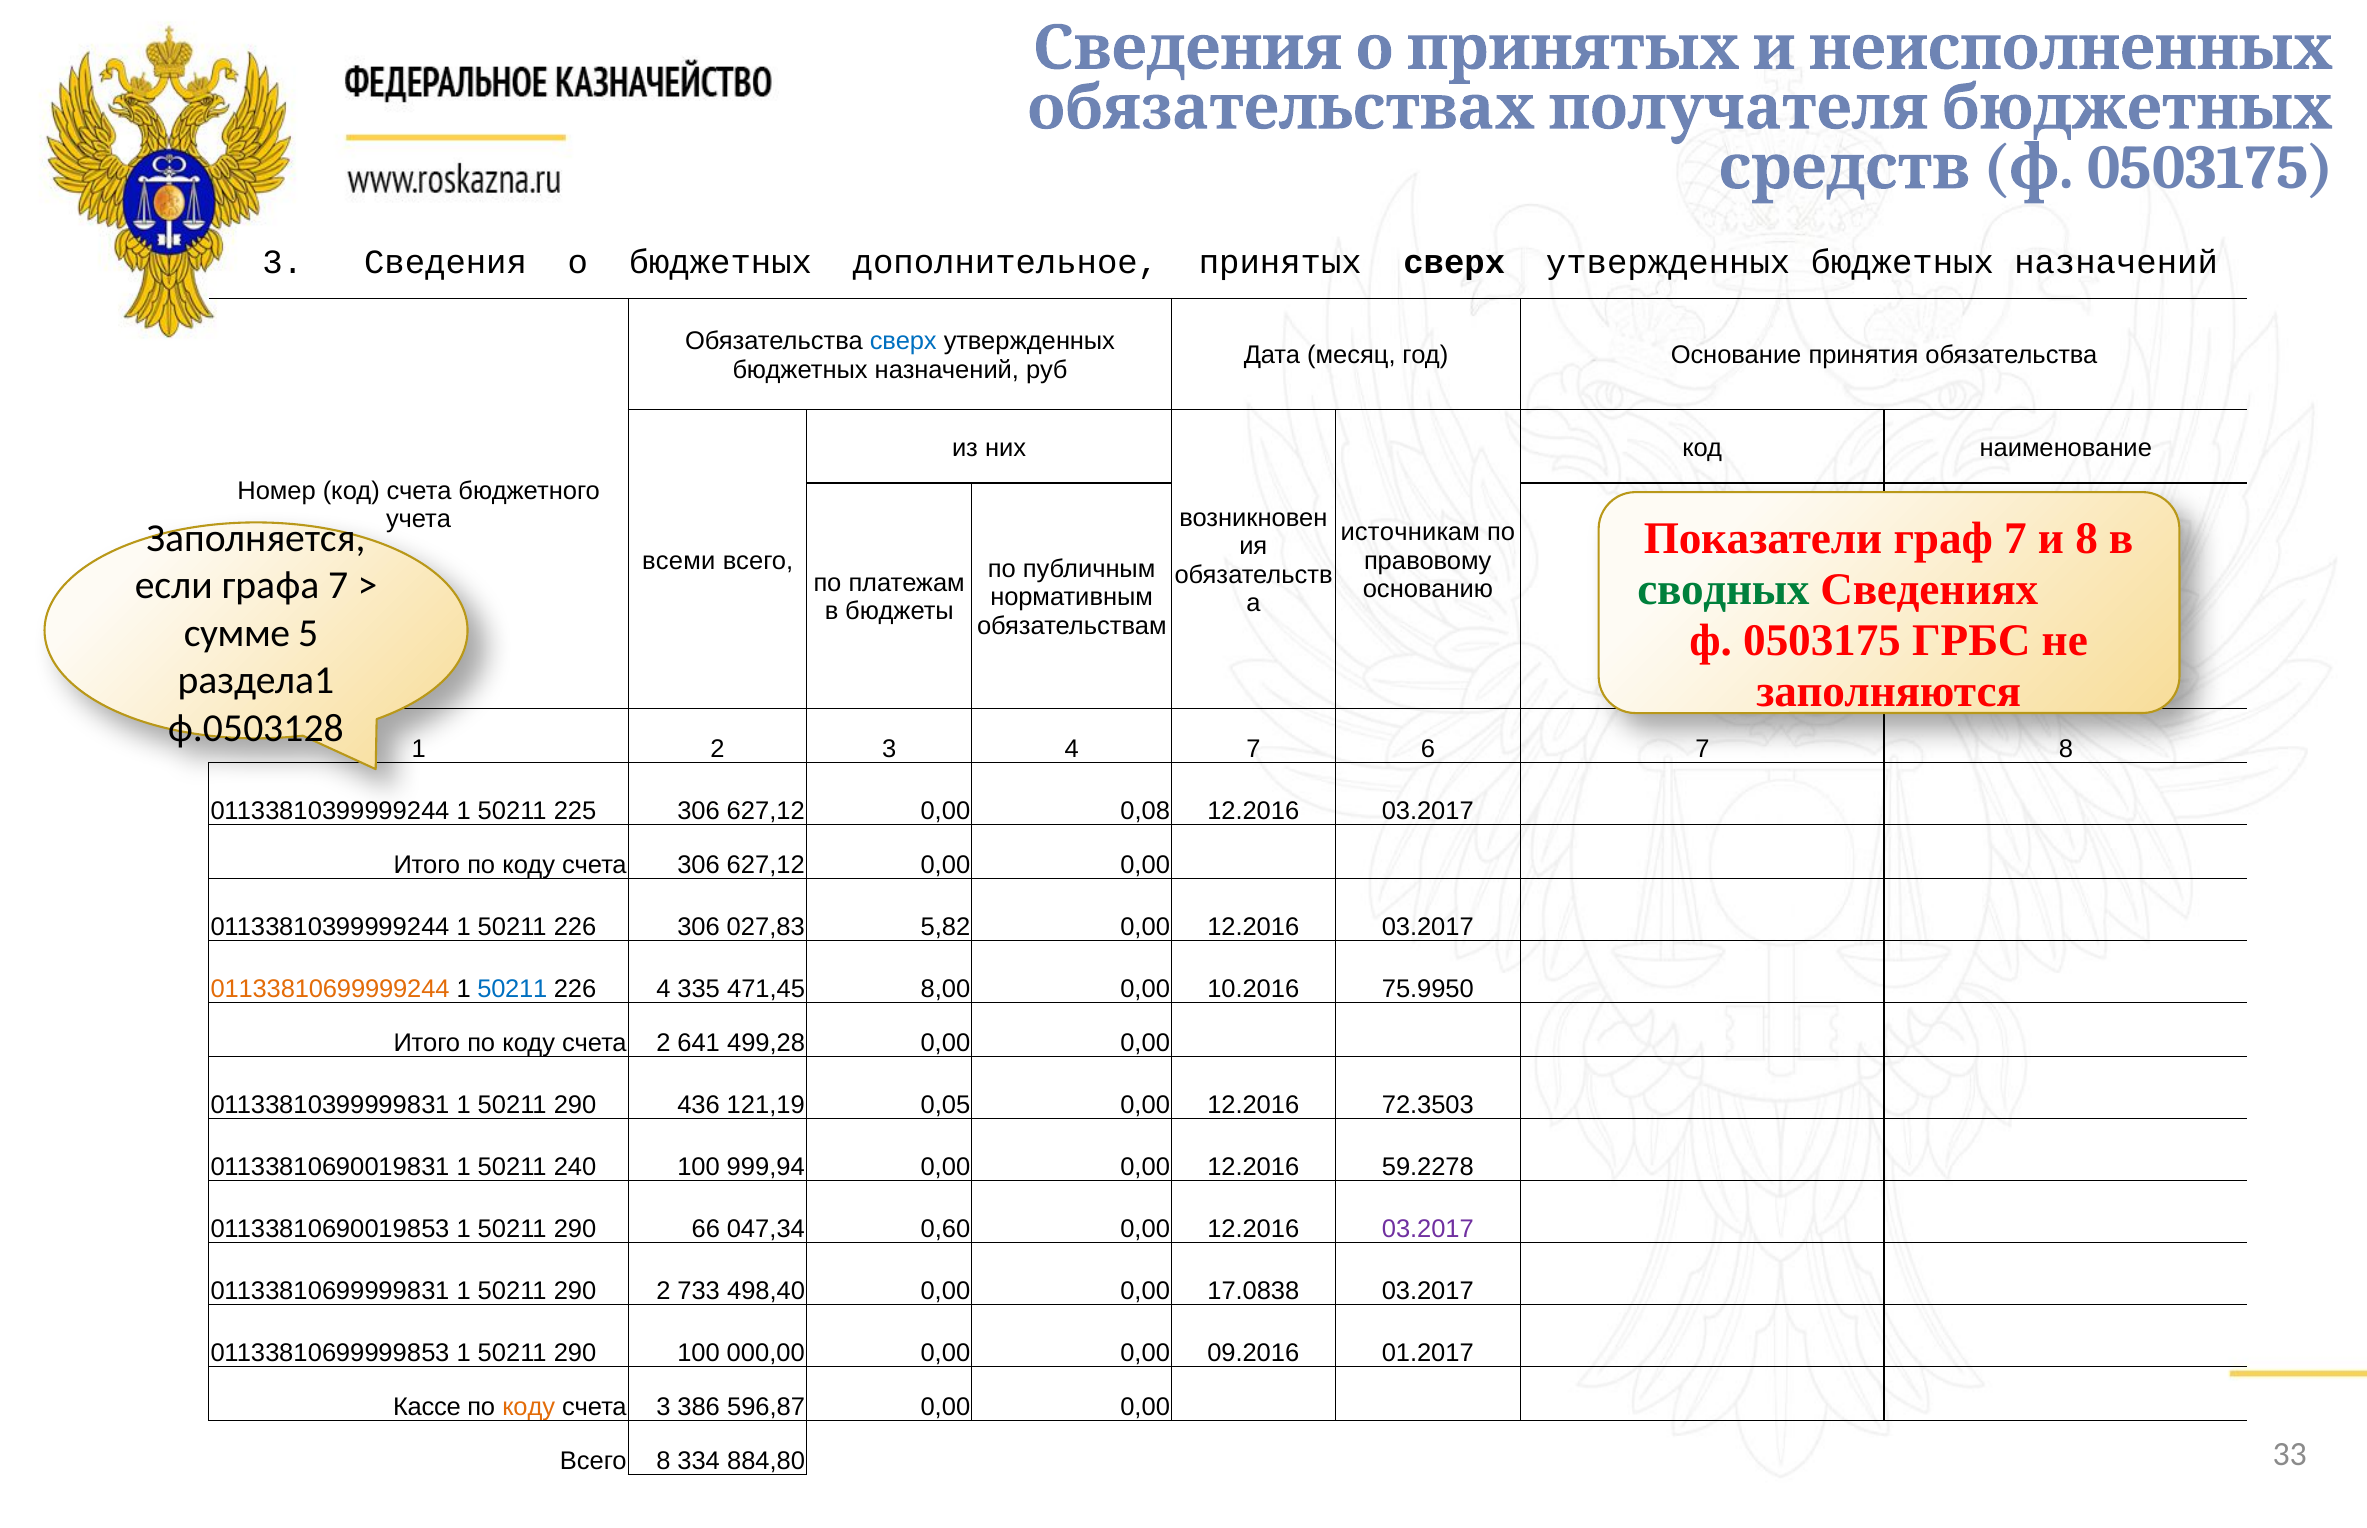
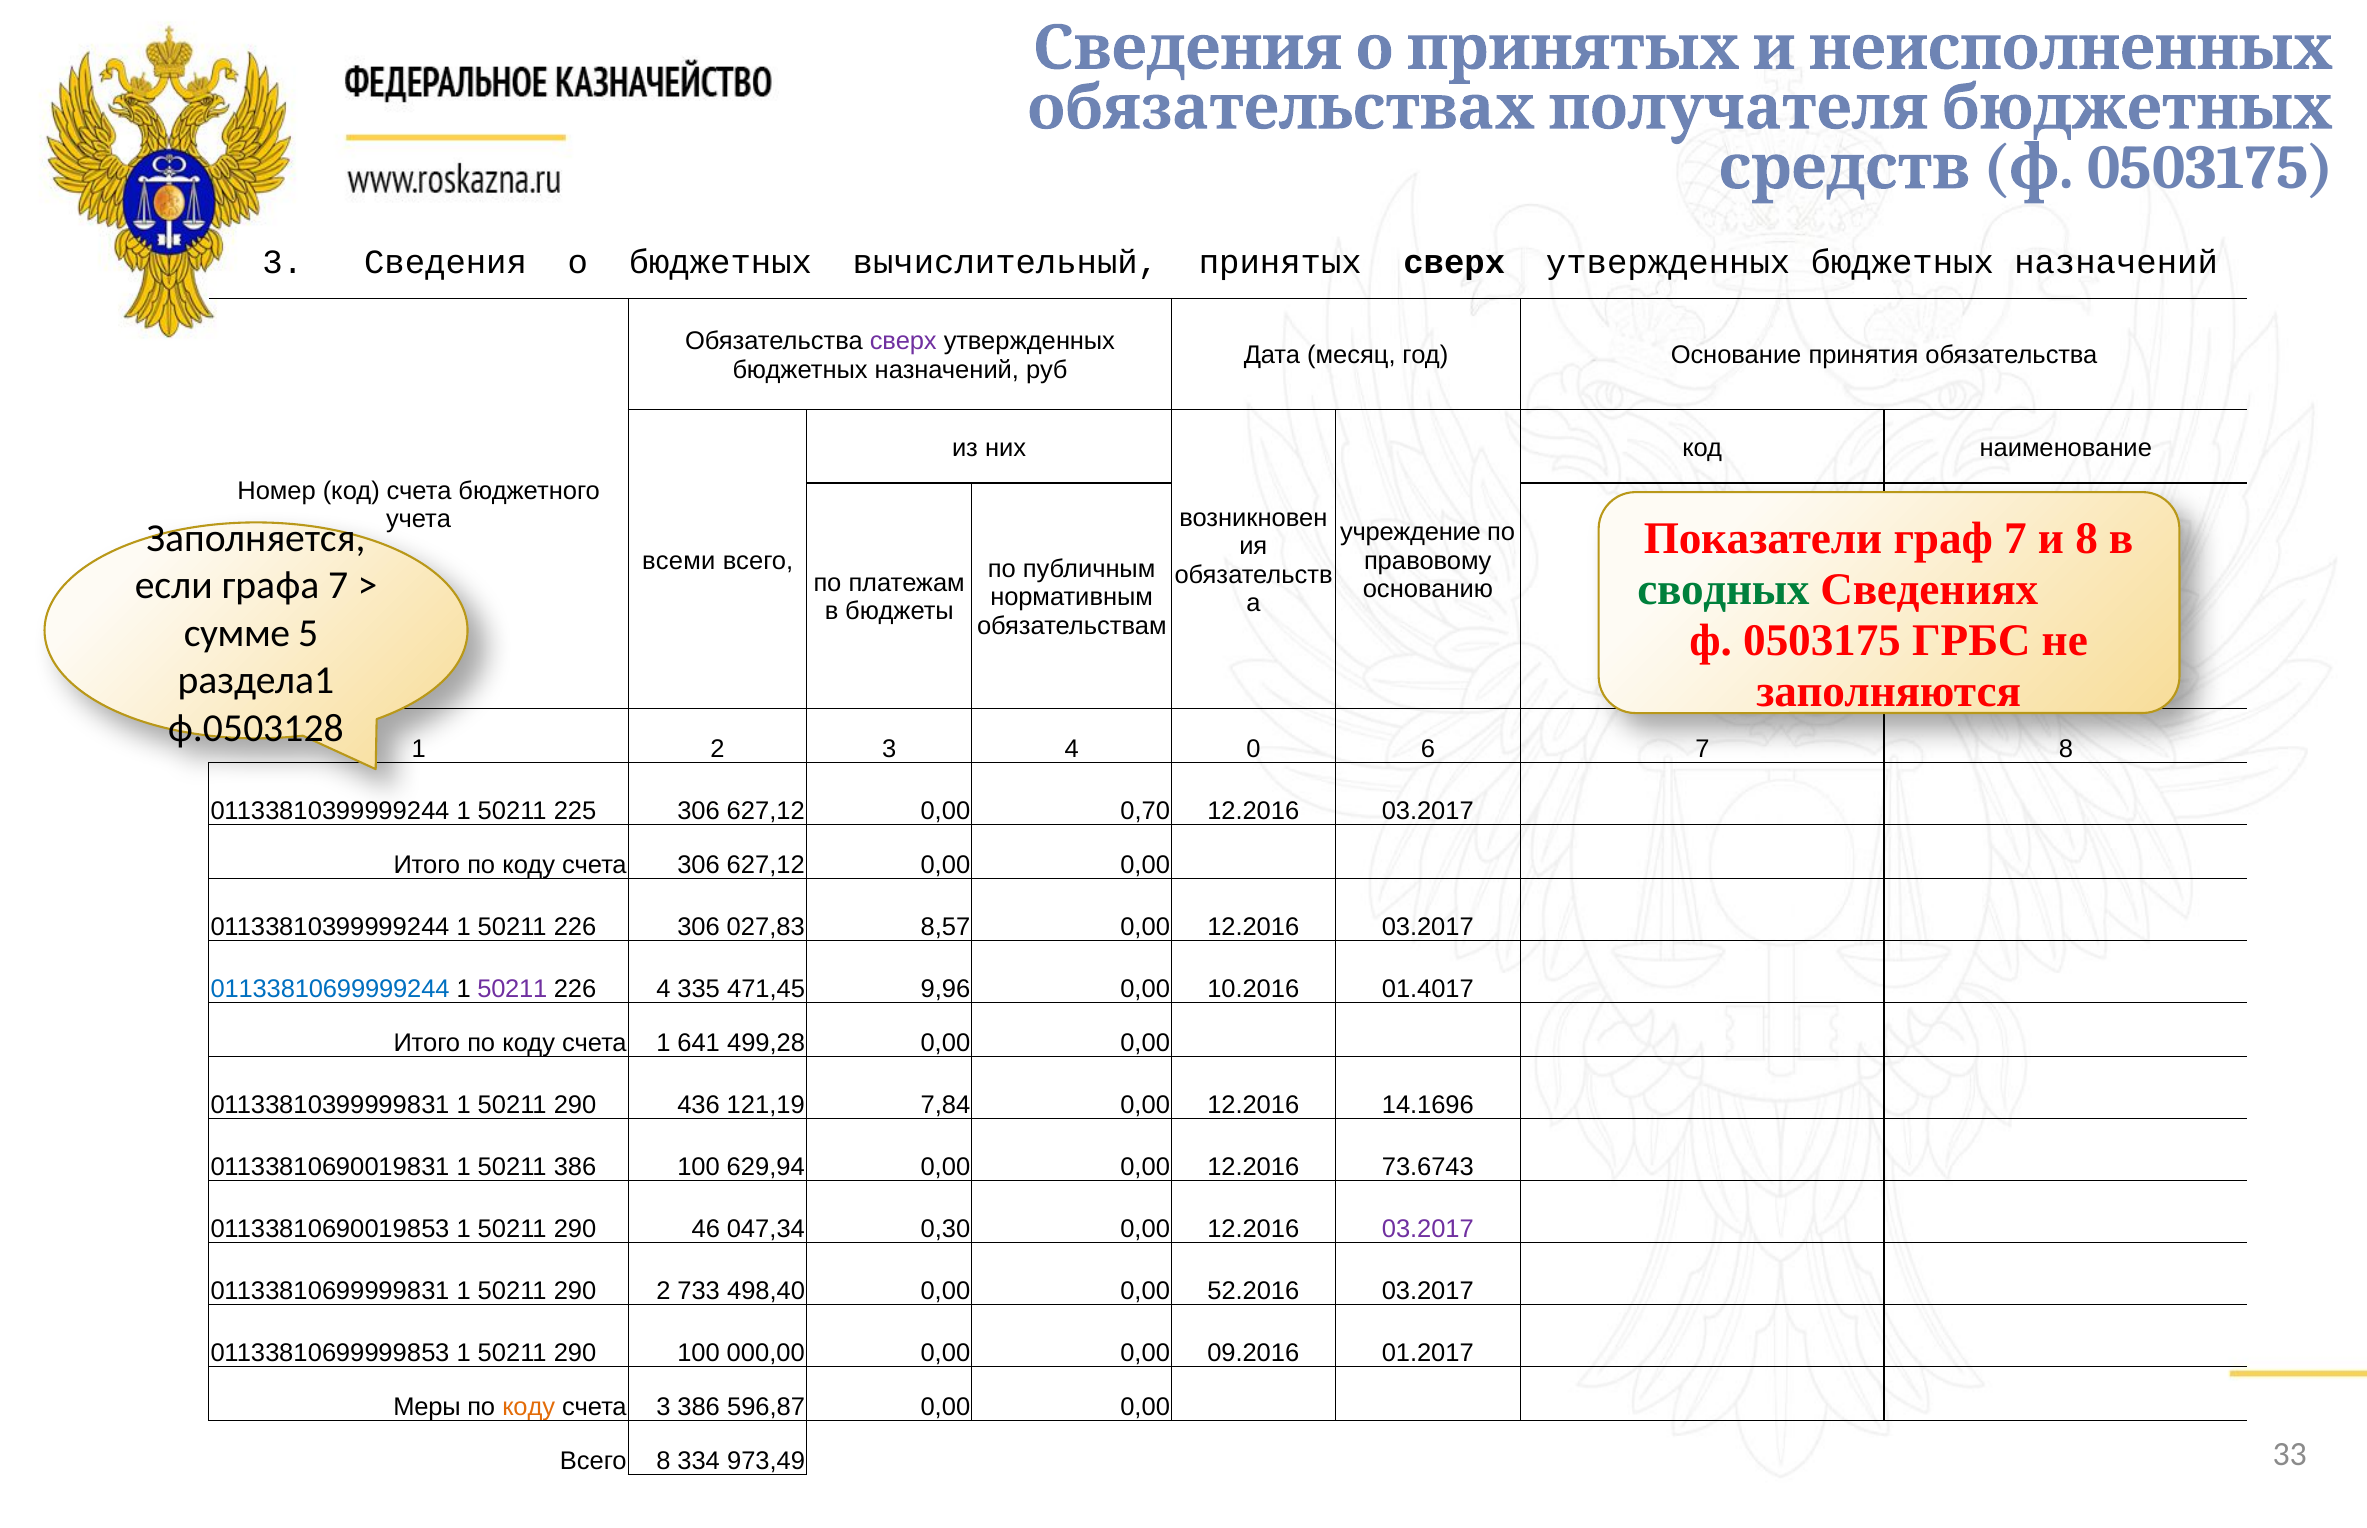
дополнительное: дополнительное -> вычислительный
сверх at (903, 341) colour: blue -> purple
источникам: источникам -> учреждение
4 7: 7 -> 0
0,08: 0,08 -> 0,70
5,82: 5,82 -> 8,57
01133810699999244 colour: orange -> blue
50211 at (512, 989) colour: blue -> purple
8,00: 8,00 -> 9,96
75.9950: 75.9950 -> 01.4017
счета 2: 2 -> 1
0,05: 0,05 -> 7,84
72.3503: 72.3503 -> 14.1696
50211 240: 240 -> 386
999,94: 999,94 -> 629,94
59.2278: 59.2278 -> 73.6743
66: 66 -> 46
0,60: 0,60 -> 0,30
17.0838: 17.0838 -> 52.2016
Кассе: Кассе -> Меры
884,80: 884,80 -> 973,49
